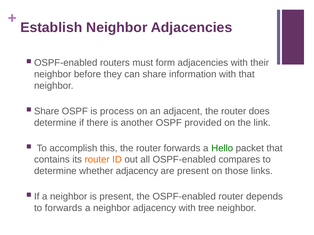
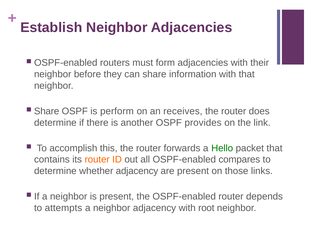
process: process -> perform
adjacent: adjacent -> receives
provided: provided -> provides
to forwards: forwards -> attempts
tree: tree -> root
